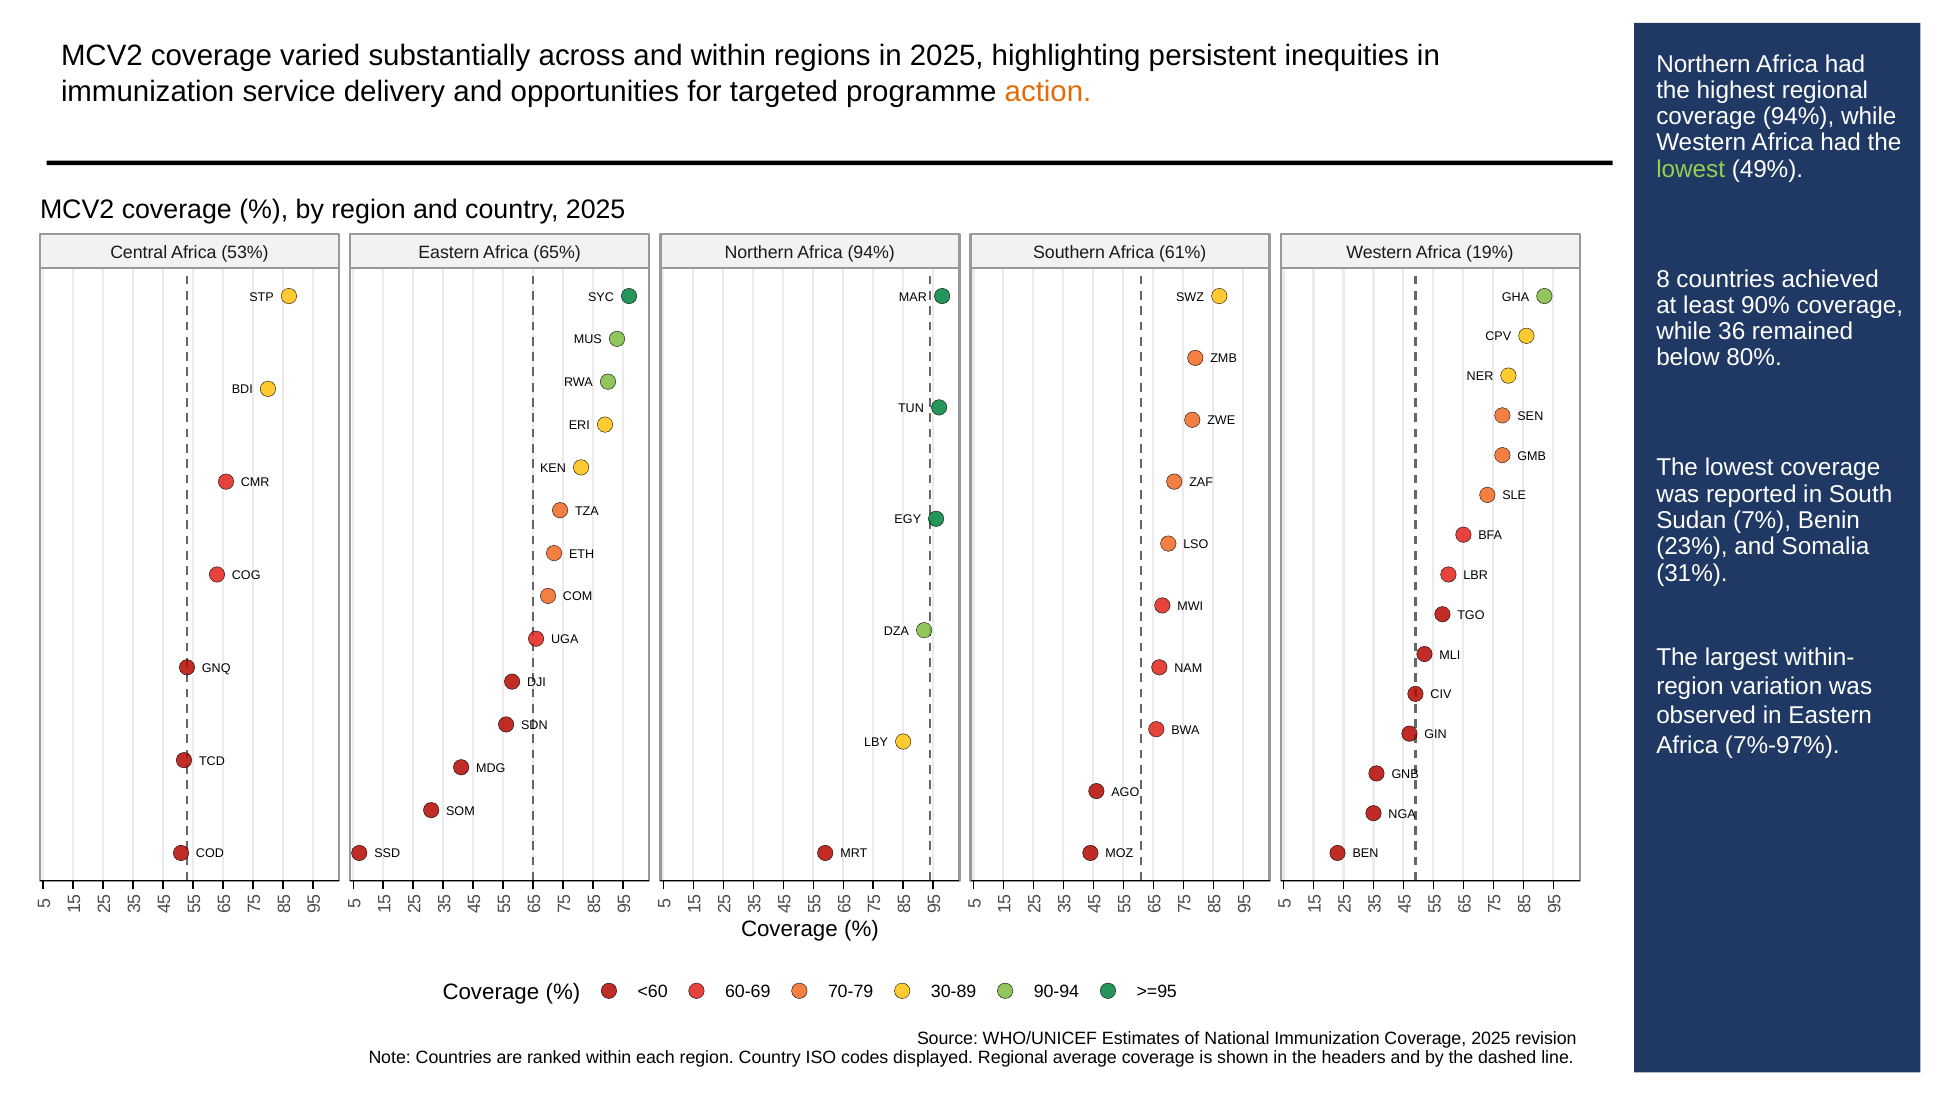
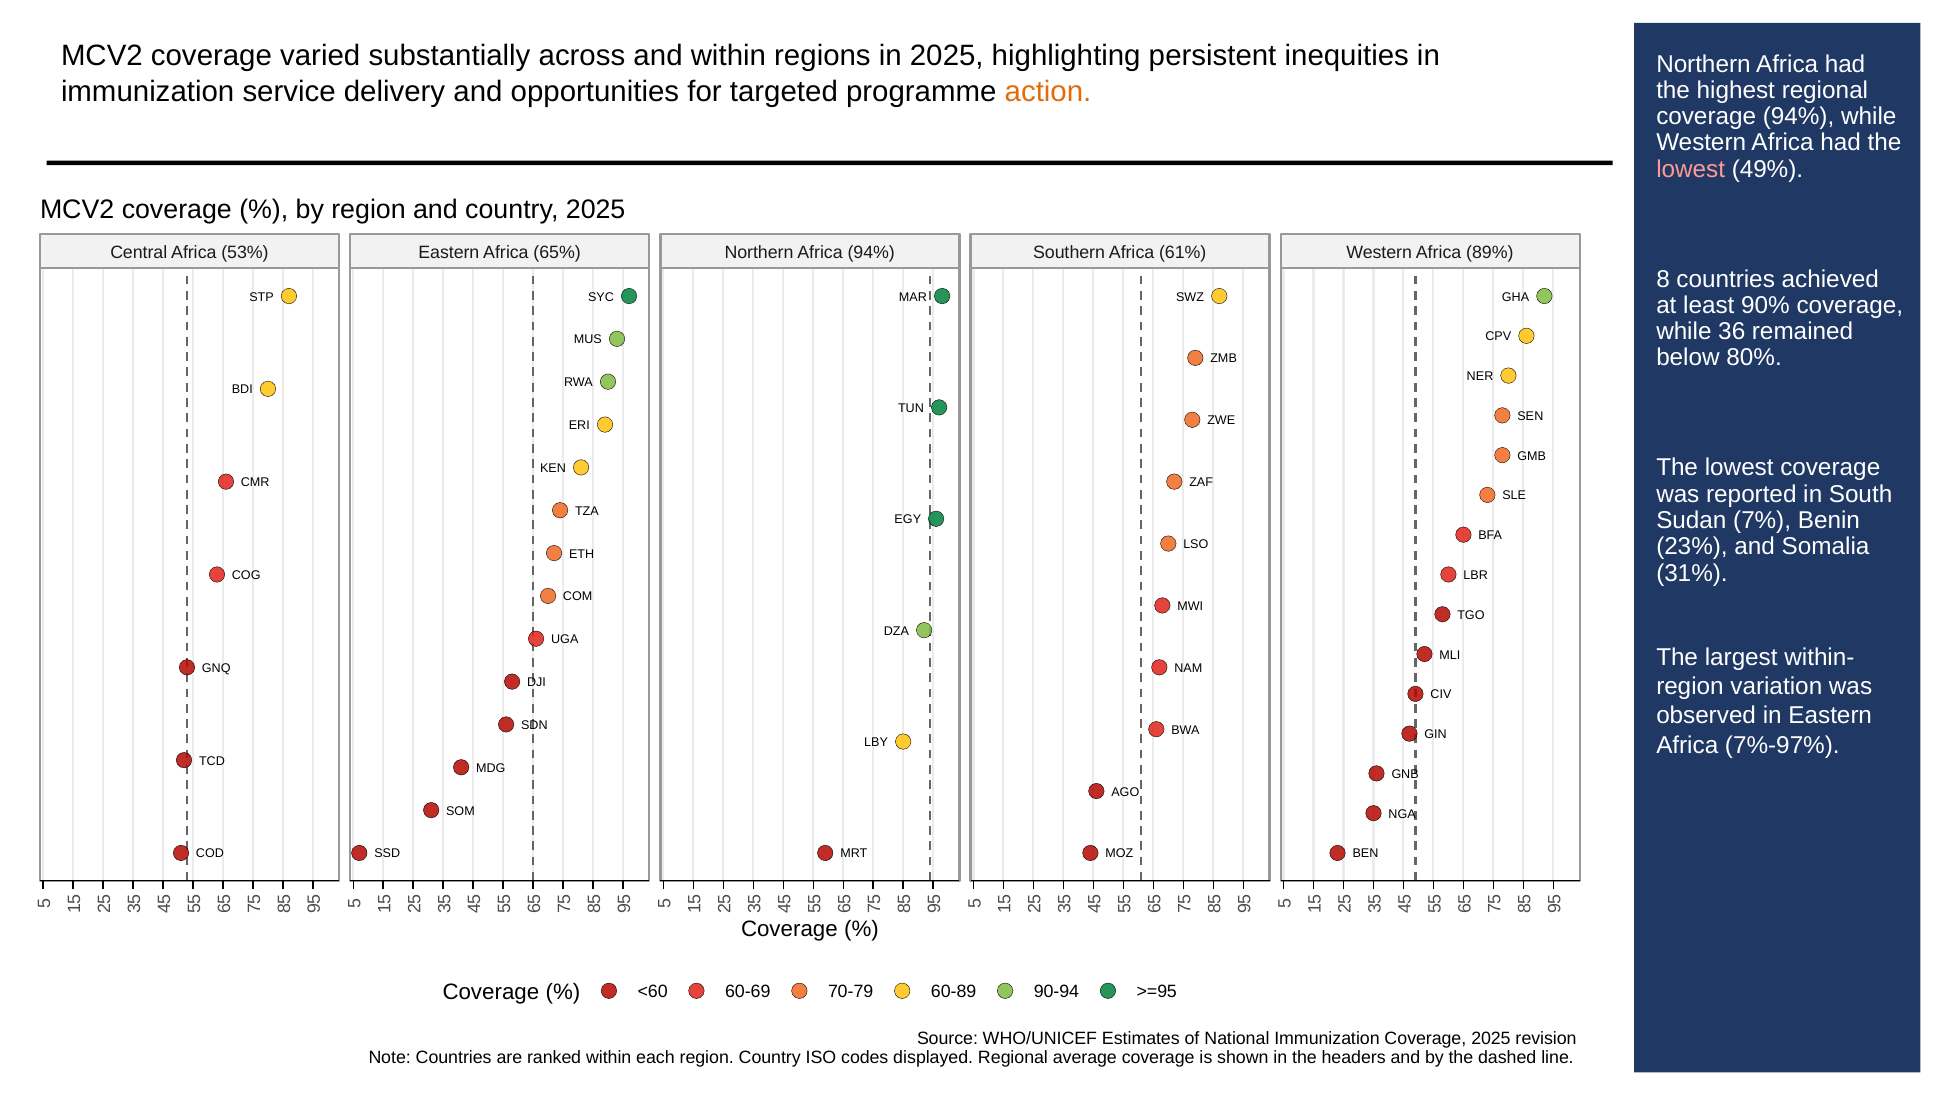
lowest at (1691, 169) colour: light green -> pink
19%: 19% -> 89%
30-89: 30-89 -> 60-89
